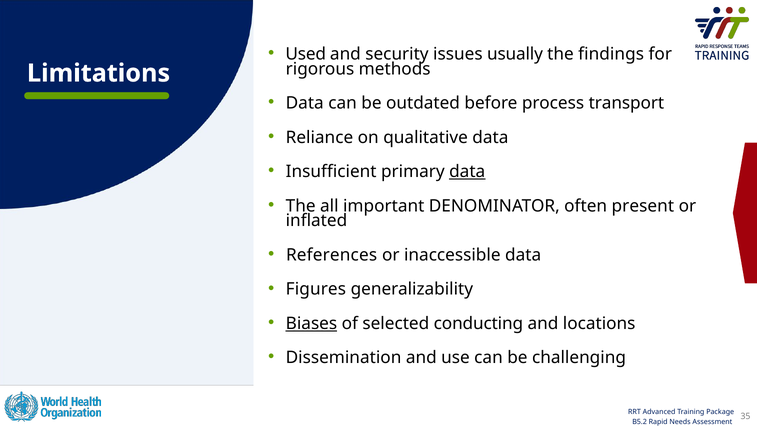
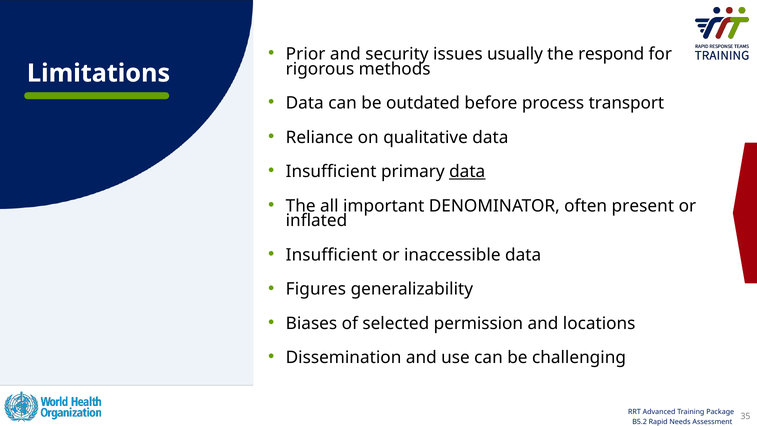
Used: Used -> Prior
findings: findings -> respond
References at (332, 255): References -> Insufficient
Biases underline: present -> none
conducting: conducting -> permission
